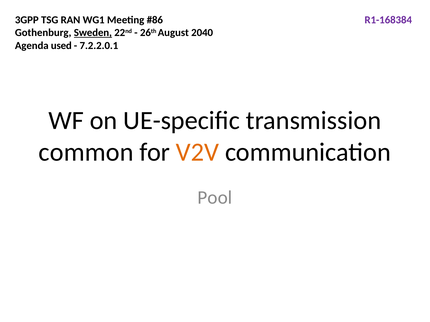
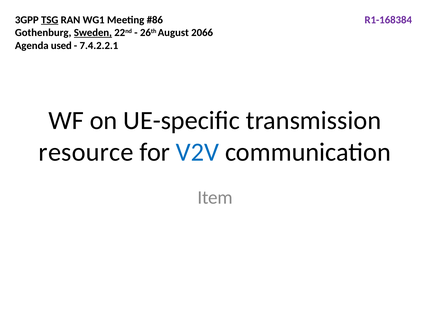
TSG underline: none -> present
2040: 2040 -> 2066
7.2.2.0.1: 7.2.2.0.1 -> 7.4.2.2.1
common: common -> resource
V2V colour: orange -> blue
Pool: Pool -> Item
